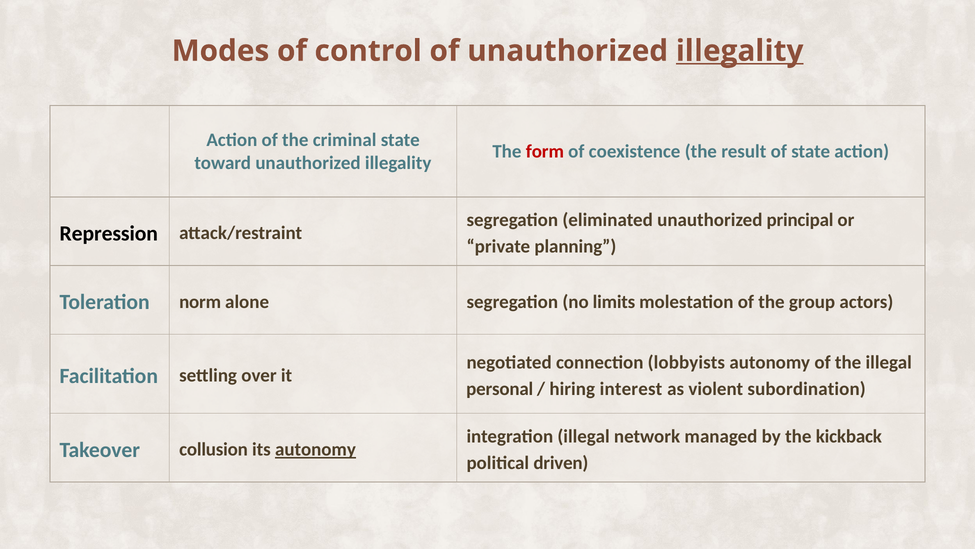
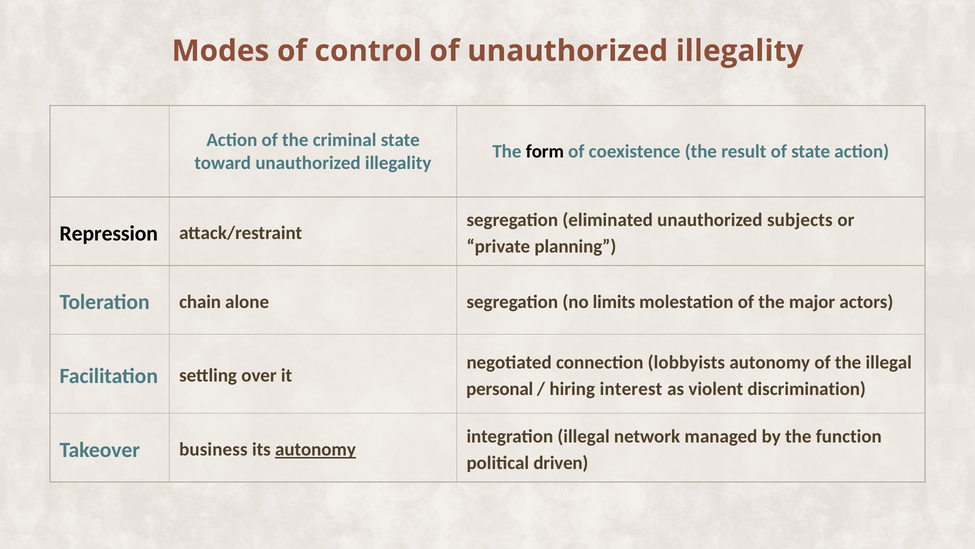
illegality at (740, 51) underline: present -> none
form colour: red -> black
principal: principal -> subjects
norm: norm -> chain
group: group -> major
subordination: subordination -> discrimination
kickback: kickback -> function
collusion: collusion -> business
